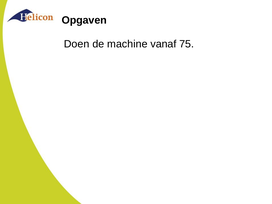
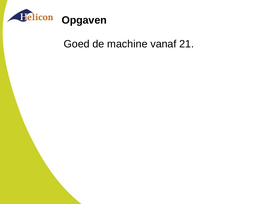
Doen: Doen -> Goed
75: 75 -> 21
